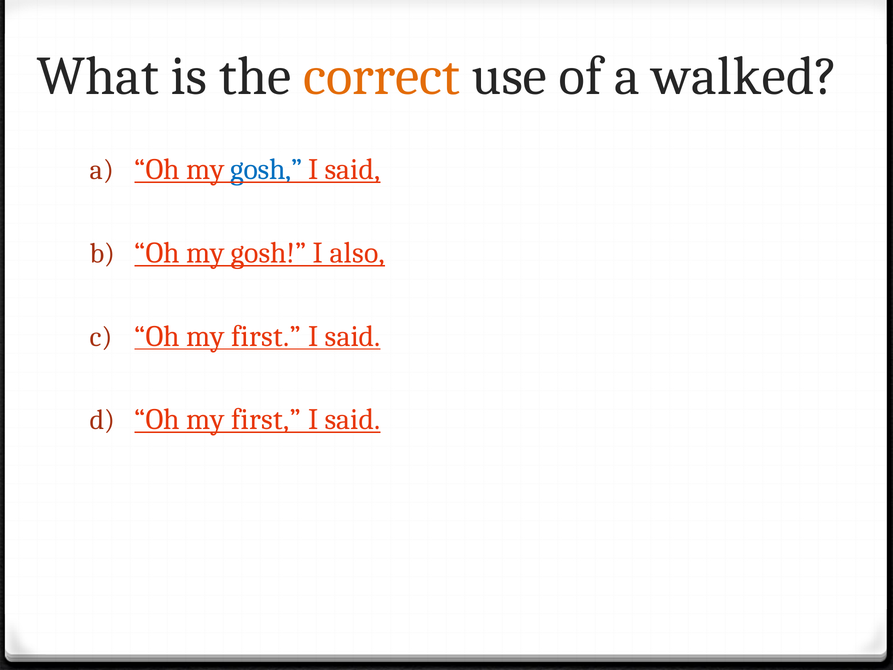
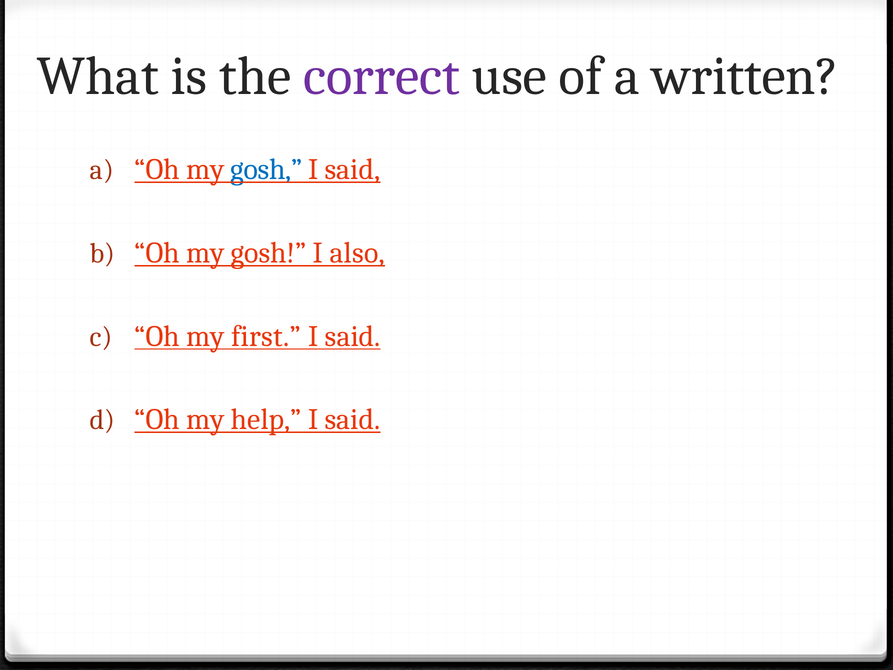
correct colour: orange -> purple
walked: walked -> written
first at (266, 419): first -> help
